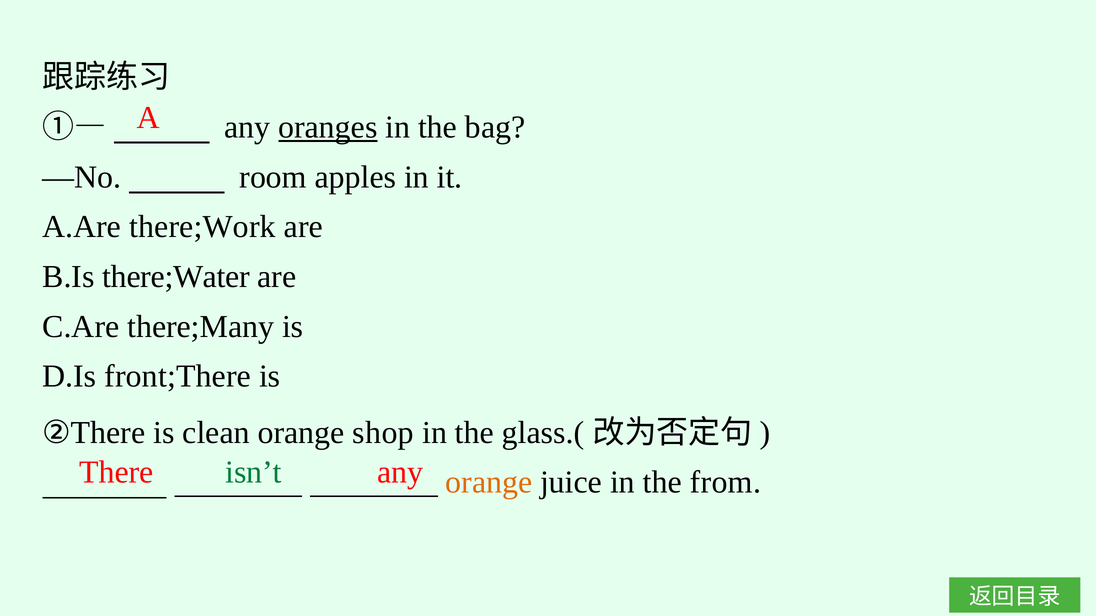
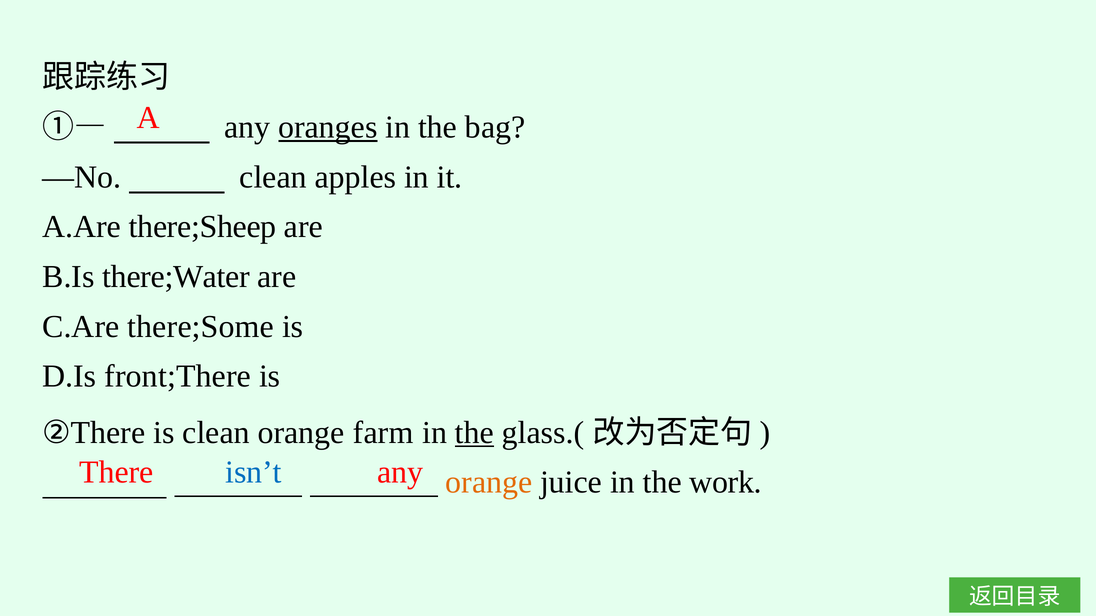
—No room: room -> clean
there;Work: there;Work -> there;Sheep
there;Many: there;Many -> there;Some
shop: shop -> farm
the at (474, 433) underline: none -> present
isn’t colour: green -> blue
from: from -> work
